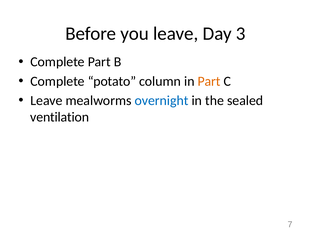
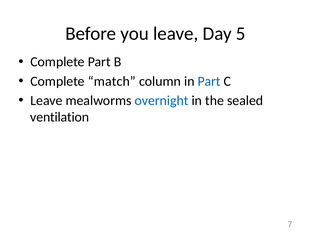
3: 3 -> 5
potato: potato -> match
Part at (209, 81) colour: orange -> blue
